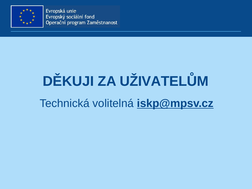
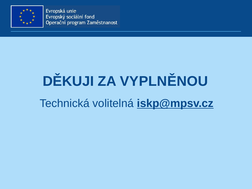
UŽIVATELŮM: UŽIVATELŮM -> VYPLNĚNOU
